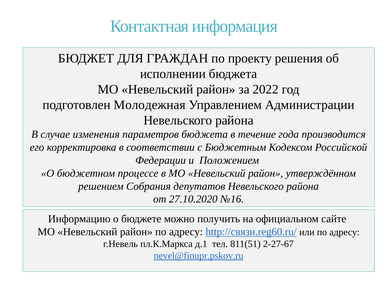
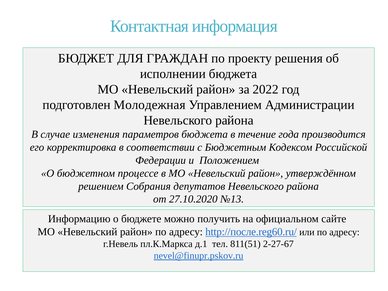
№16: №16 -> №13
http://связи.reg60.ru/: http://связи.reg60.ru/ -> http://после.reg60.ru/
